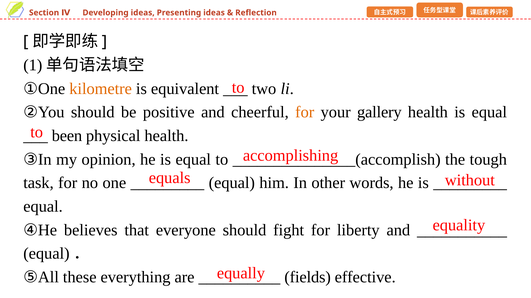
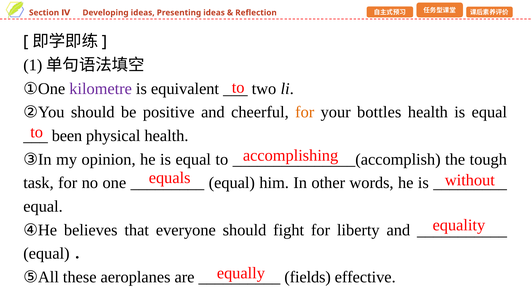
kilometre colour: orange -> purple
gallery: gallery -> bottles
everything: everything -> aeroplanes
